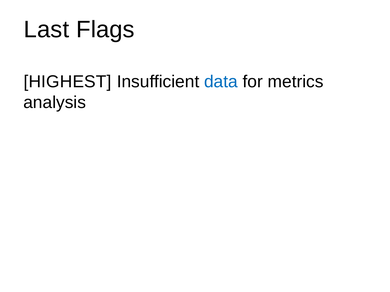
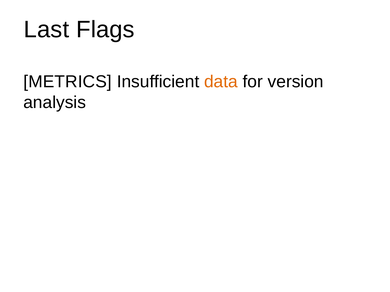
HIGHEST: HIGHEST -> METRICS
data colour: blue -> orange
metrics: metrics -> version
